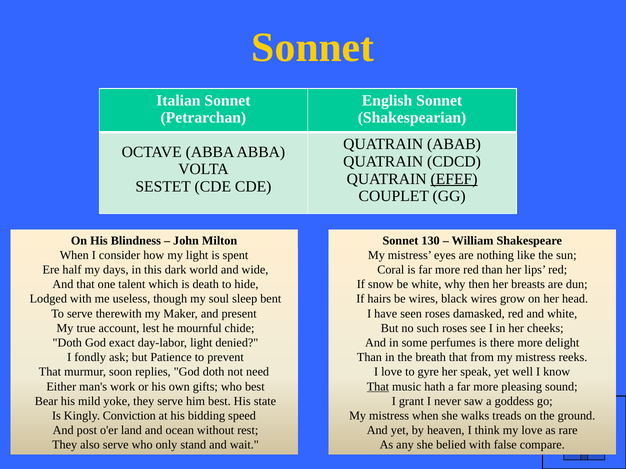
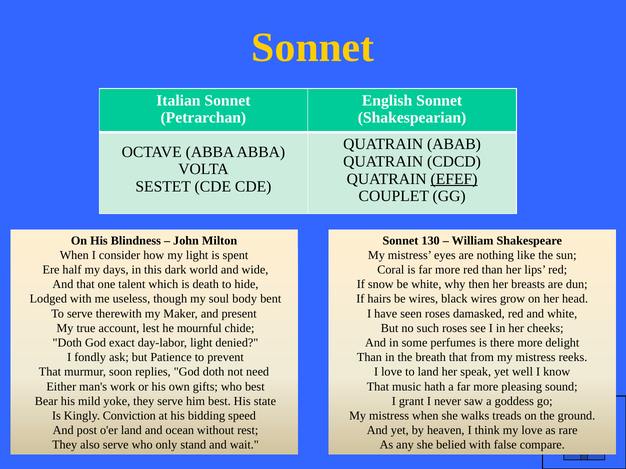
sleep: sleep -> body
to gyre: gyre -> land
That at (378, 387) underline: present -> none
